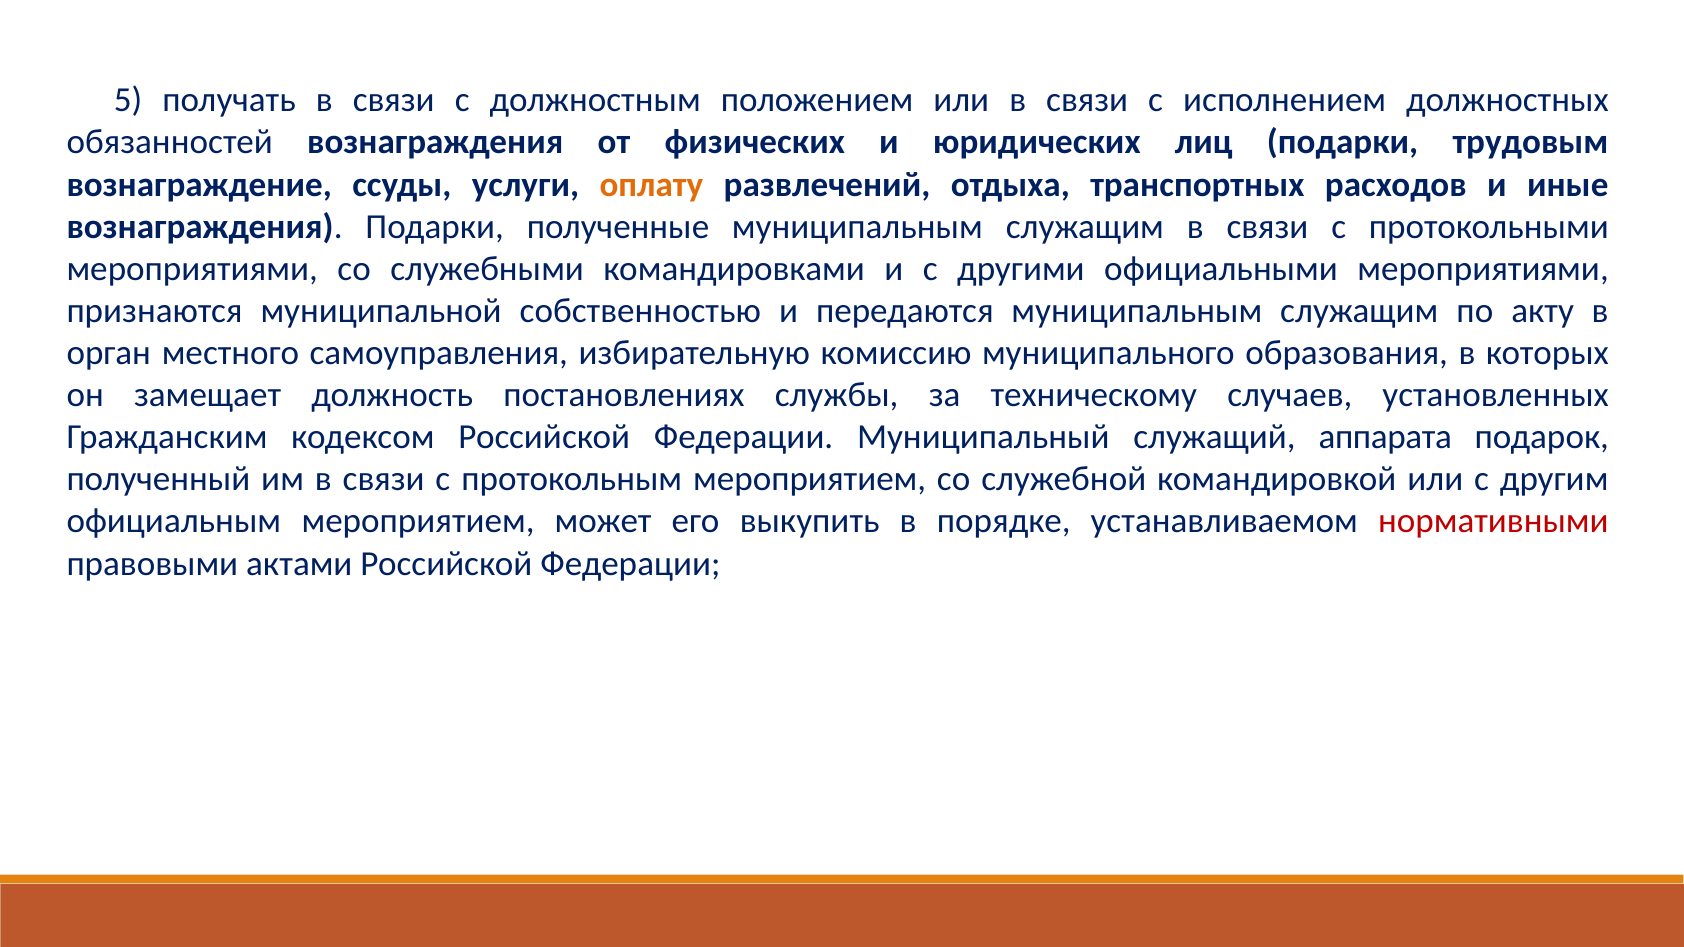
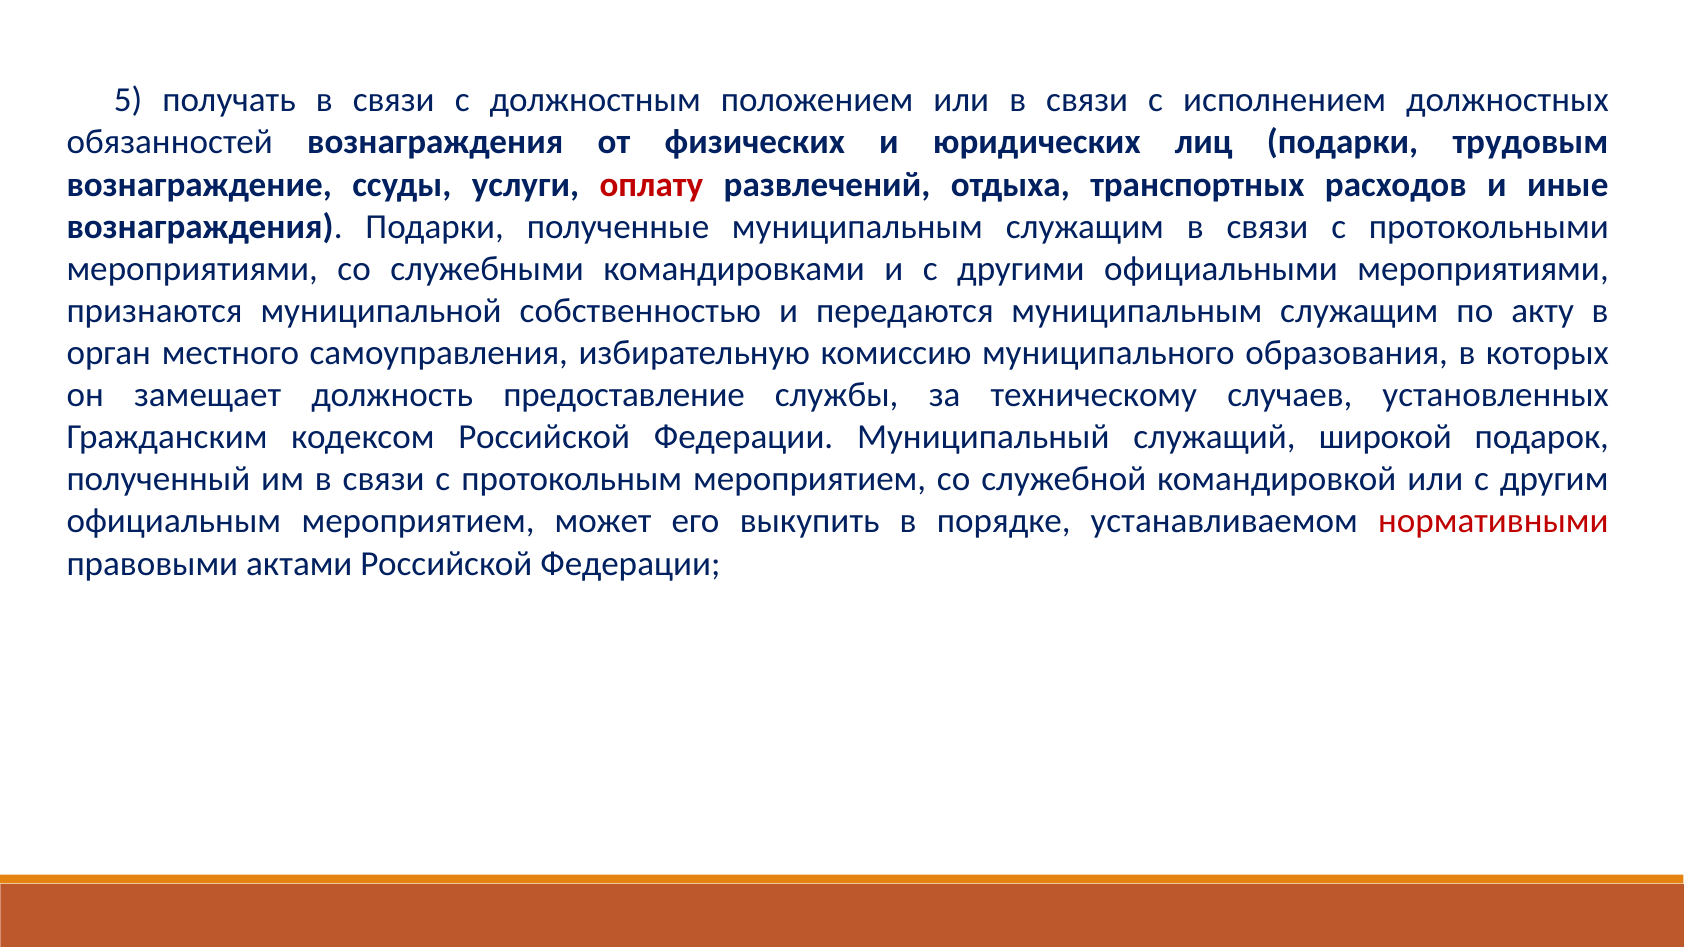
оплату colour: orange -> red
постановлениях: постановлениях -> предоставление
аппарата: аппарата -> широкой
